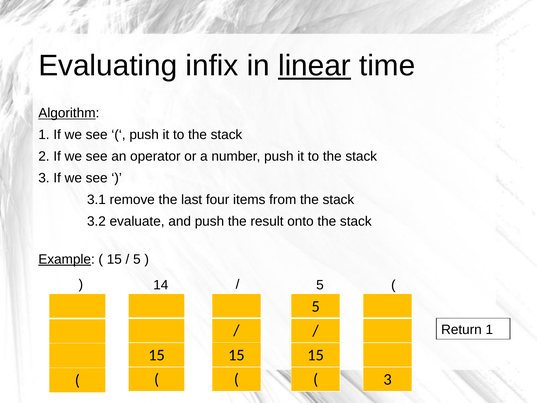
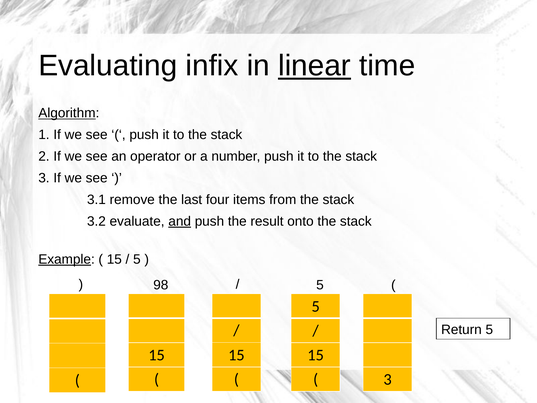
and underline: none -> present
14: 14 -> 98
Return 1: 1 -> 5
